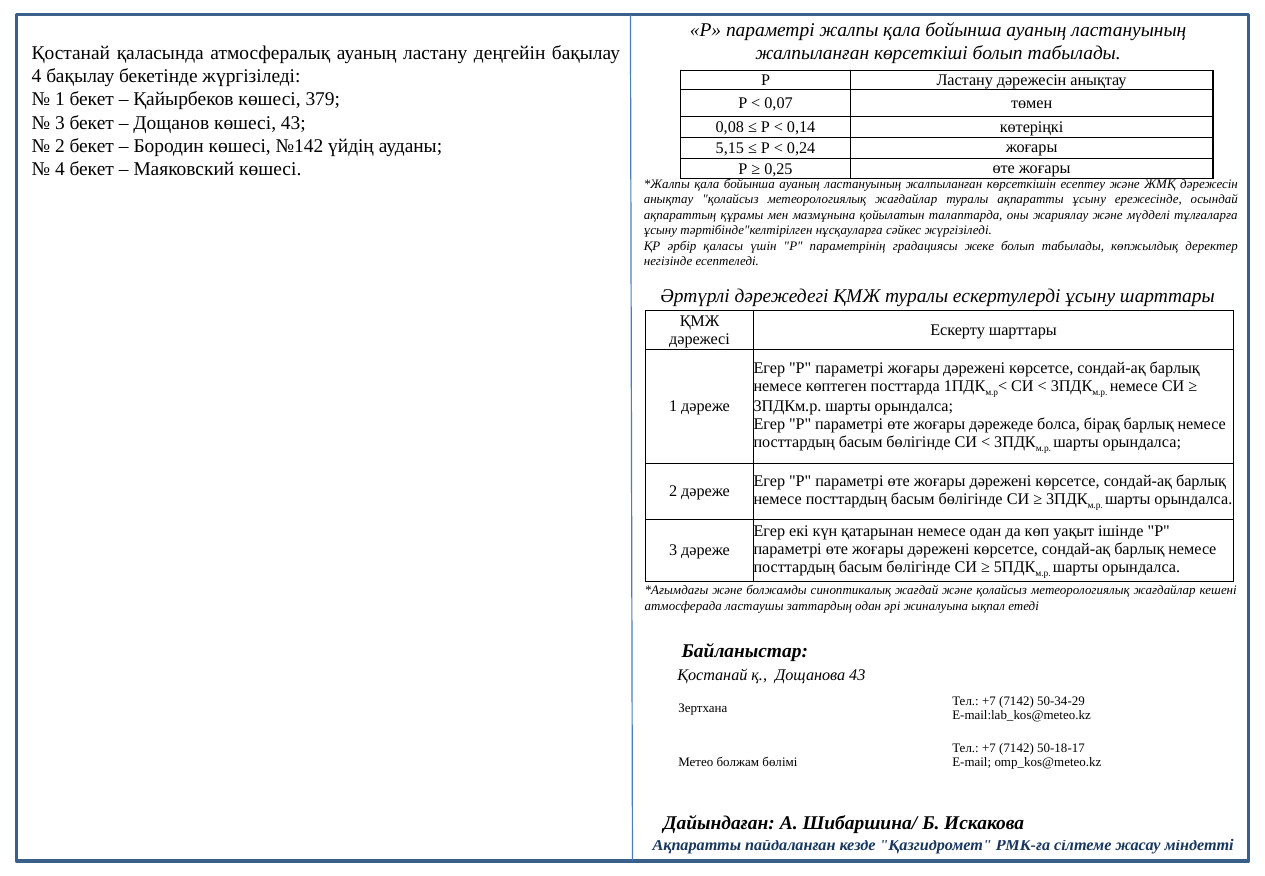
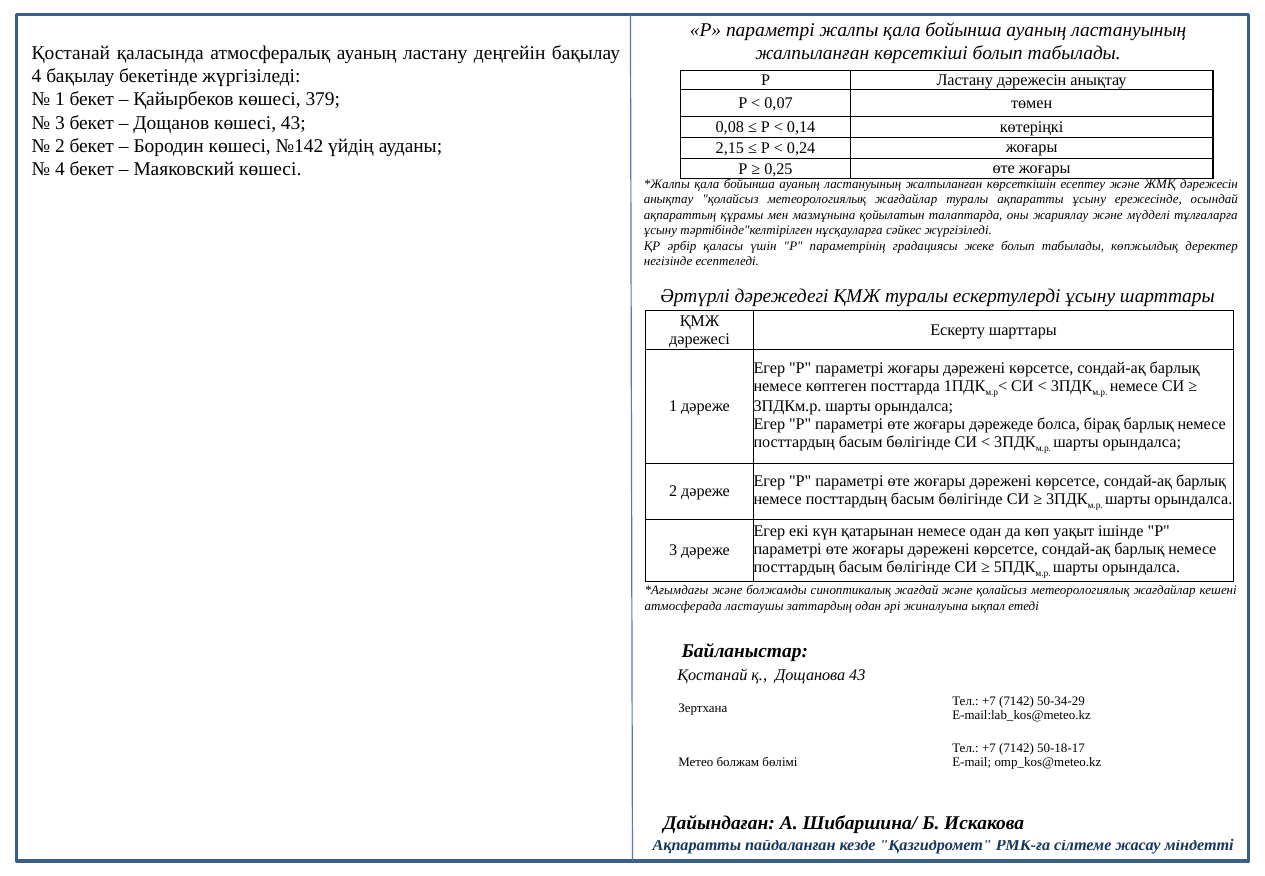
5,15: 5,15 -> 2,15
